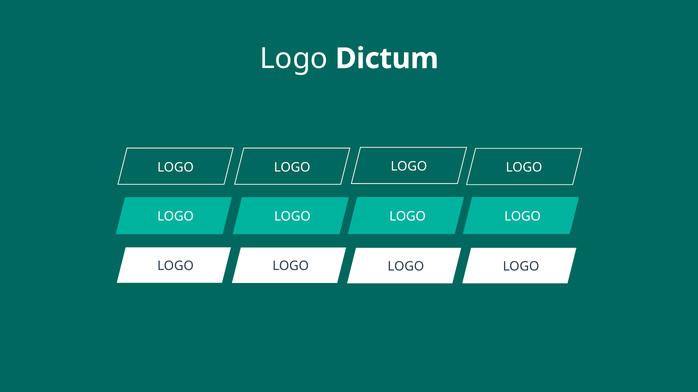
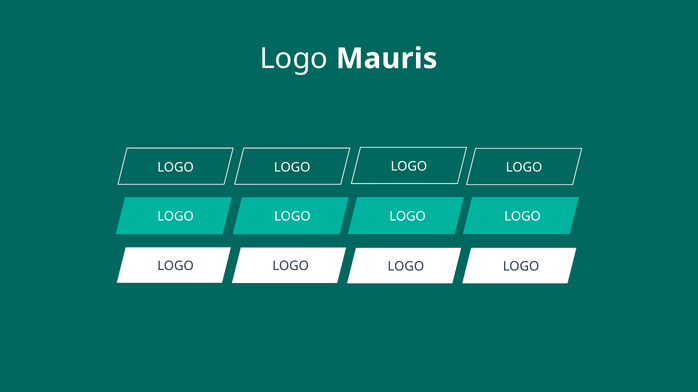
Dictum: Dictum -> Mauris
